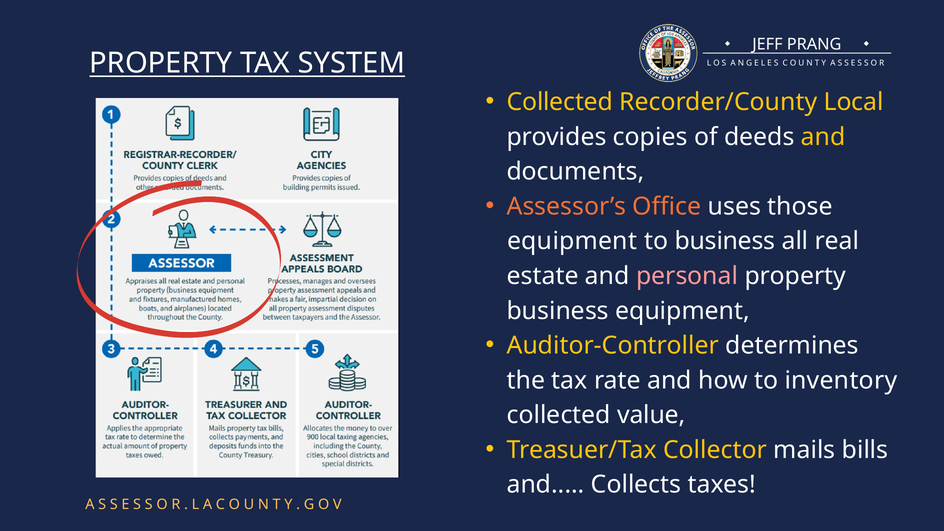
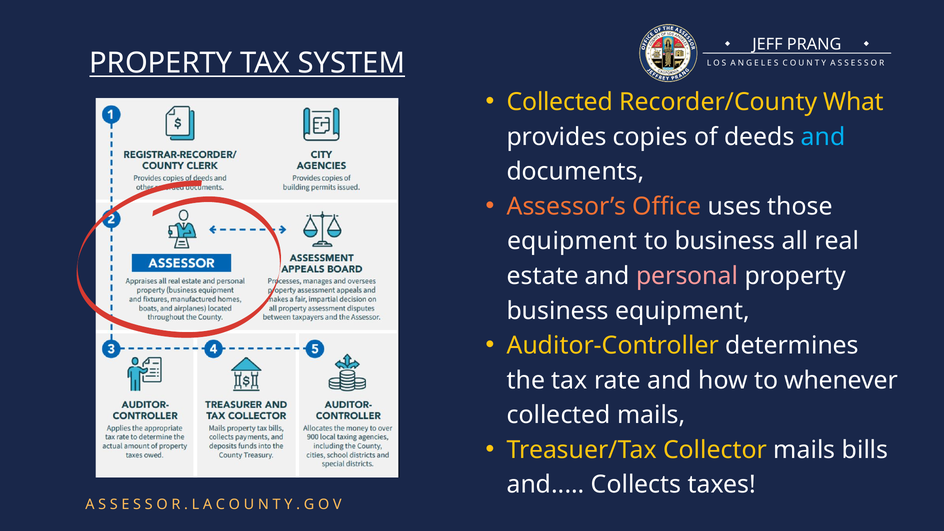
Local: Local -> What
and at (823, 137) colour: yellow -> light blue
inventory: inventory -> whenever
collected value: value -> mails
